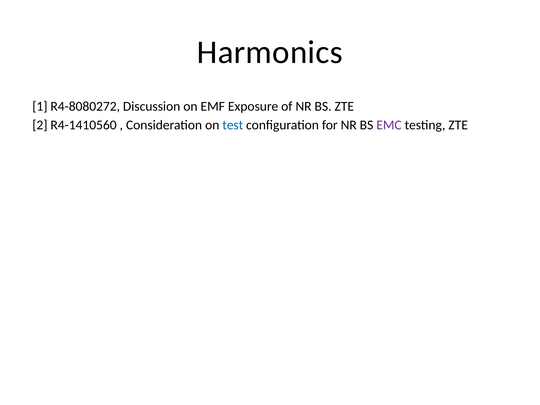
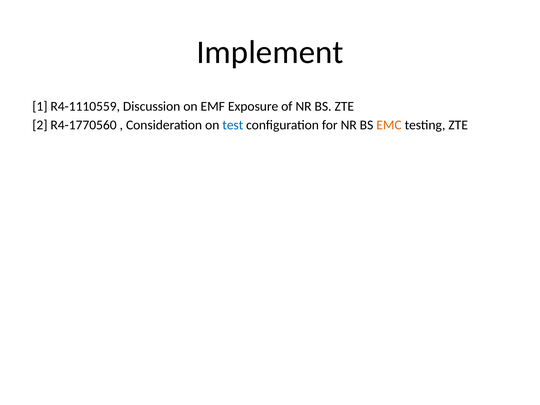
Harmonics: Harmonics -> Implement
R4-8080272: R4-8080272 -> R4-1110559
R4-1410560: R4-1410560 -> R4-1770560
EMC colour: purple -> orange
